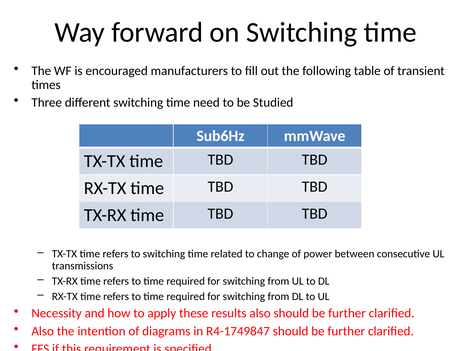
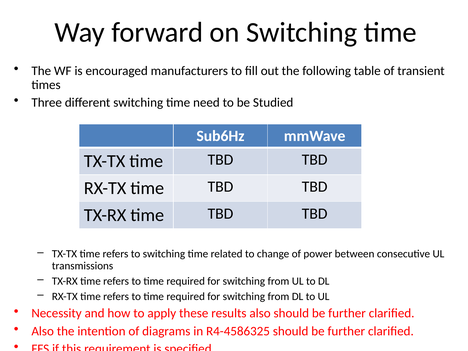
R4-1749847: R4-1749847 -> R4-4586325
